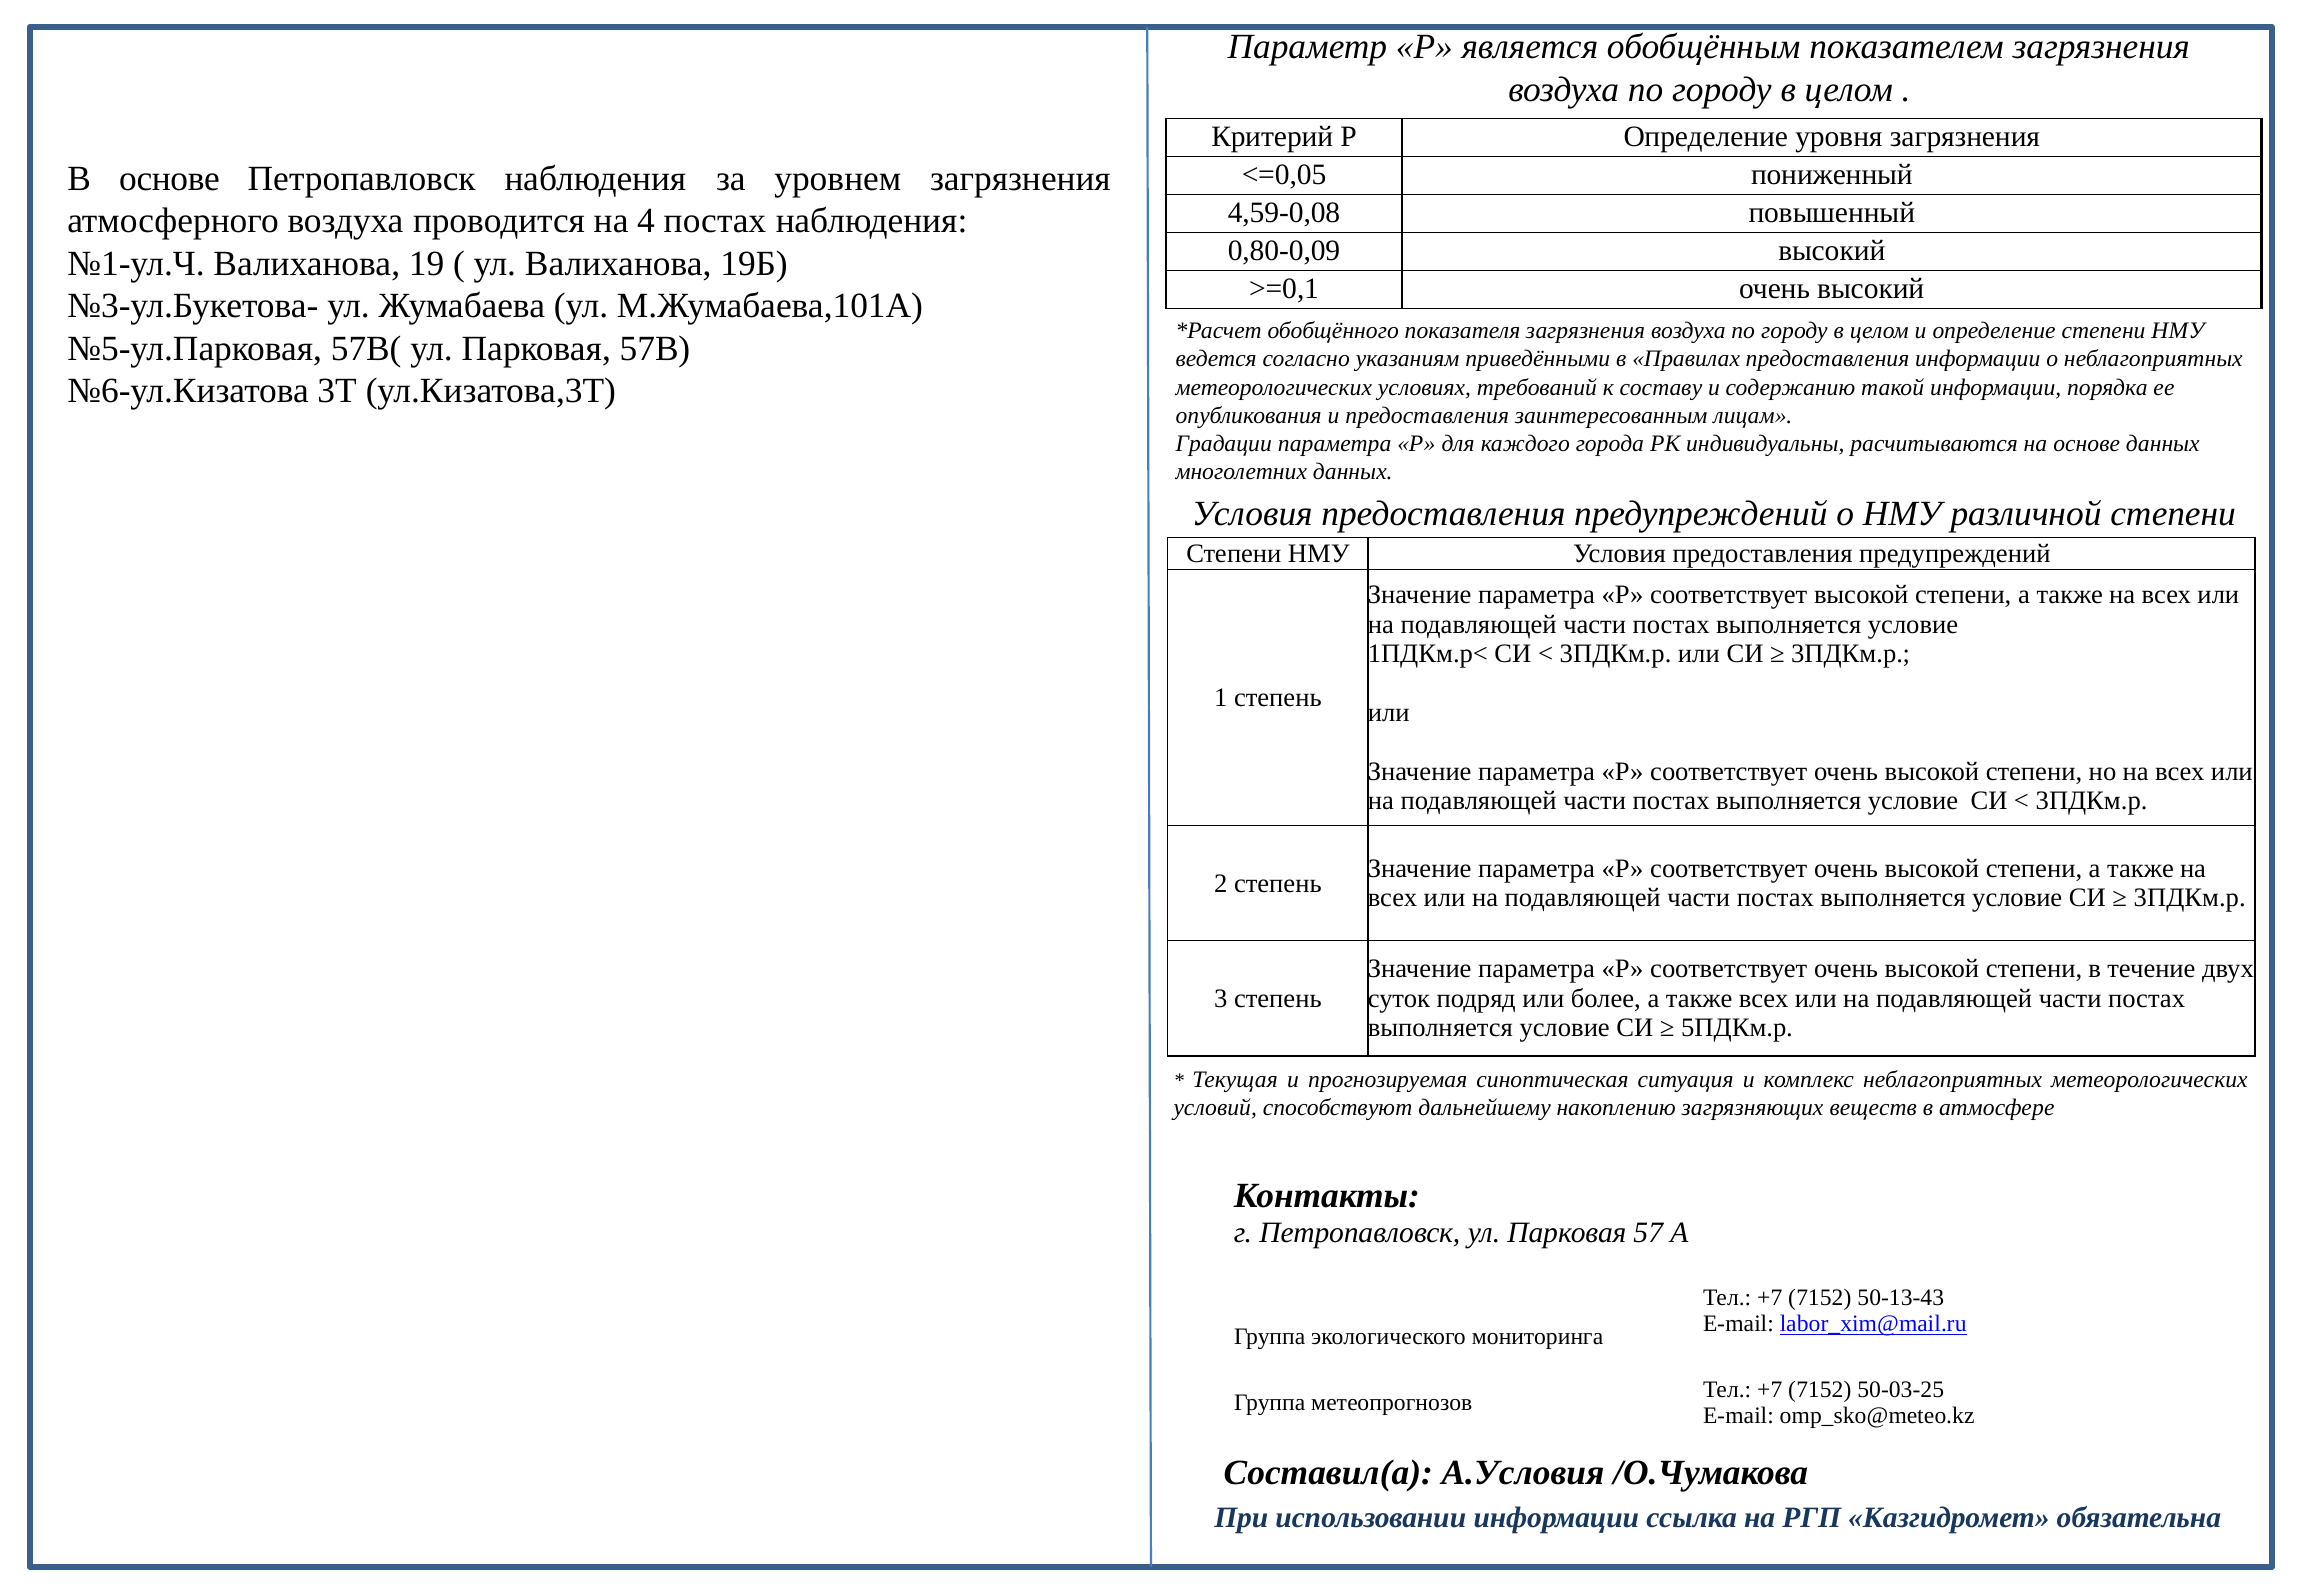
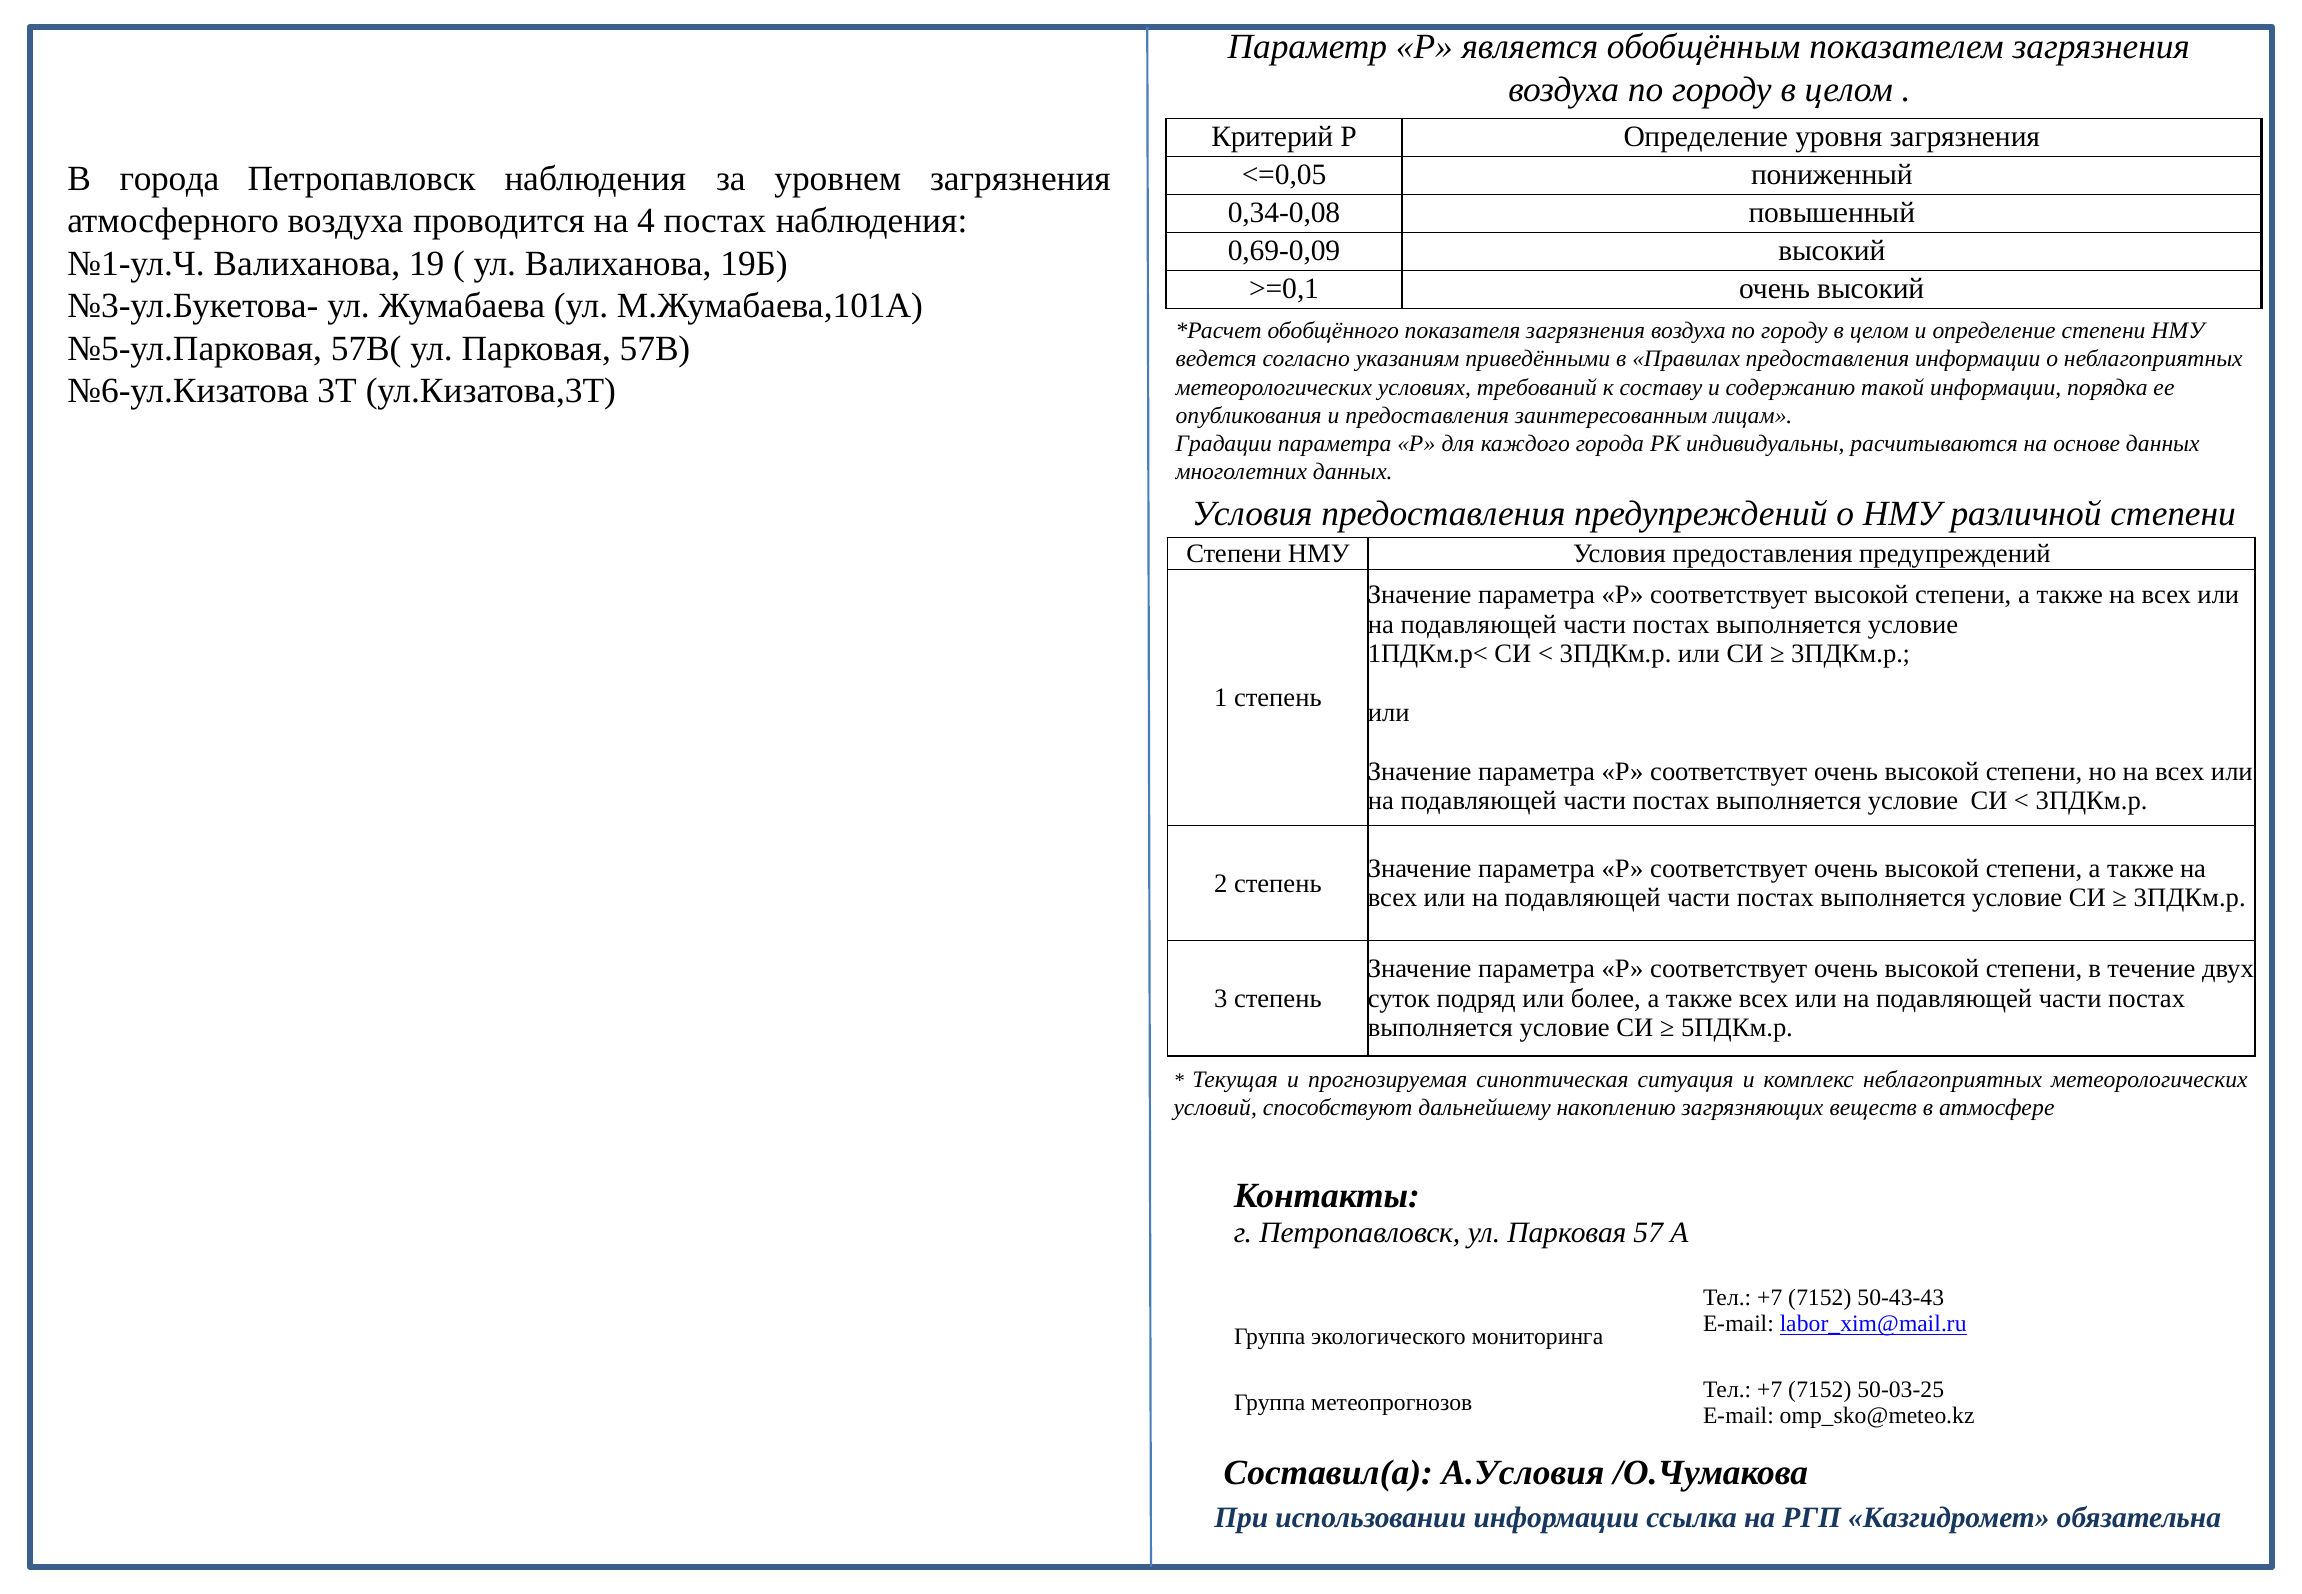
В основе: основе -> города
4,59-0,08: 4,59-0,08 -> 0,34-0,08
0,80-0,09: 0,80-0,09 -> 0,69-0,09
50-13-43: 50-13-43 -> 50-43-43
